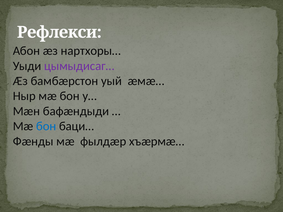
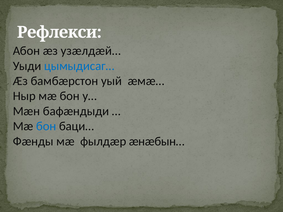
нартхоры…: нартхоры… -> узæлдæй…
цымыдисаг… colour: purple -> blue
хъæрмæ…: хъæрмæ… -> æнæбын…
